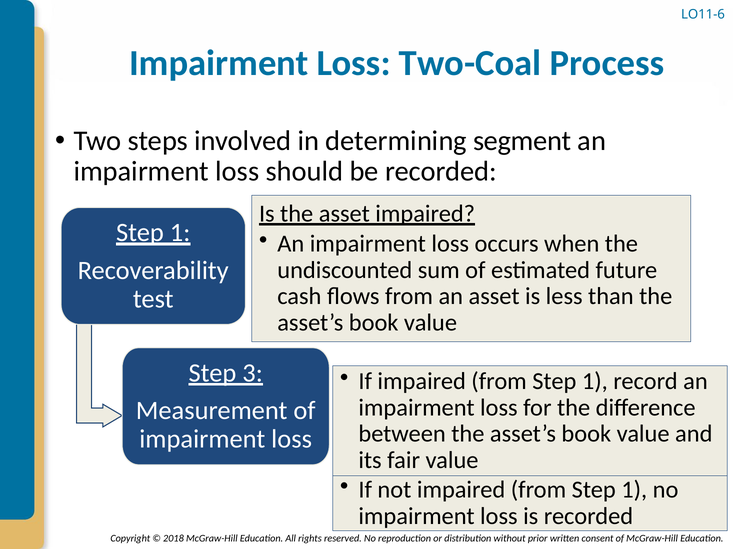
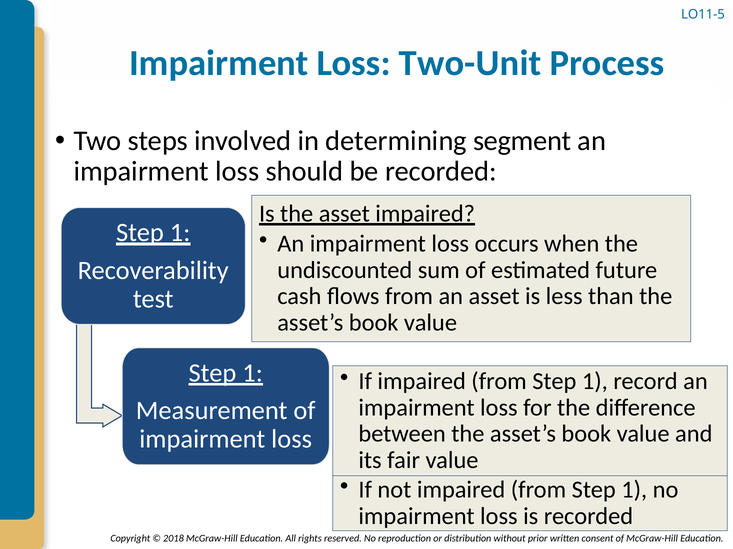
LO11-6: LO11-6 -> LO11-5
Two-Coal: Two-Coal -> Two-Unit
3 at (253, 373): 3 -> 1
